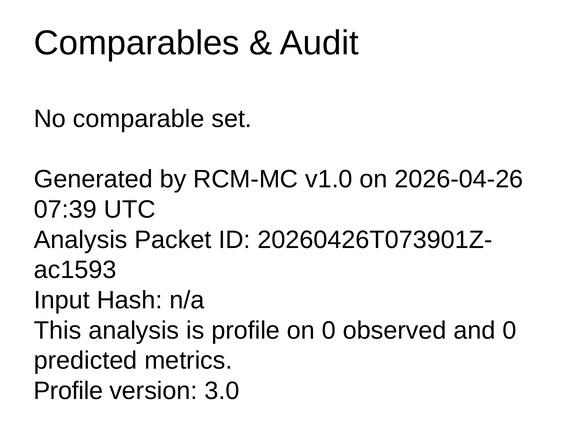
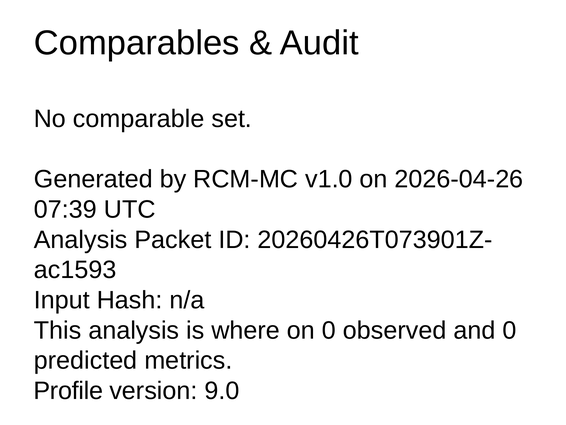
is profile: profile -> where
3.0: 3.0 -> 9.0
